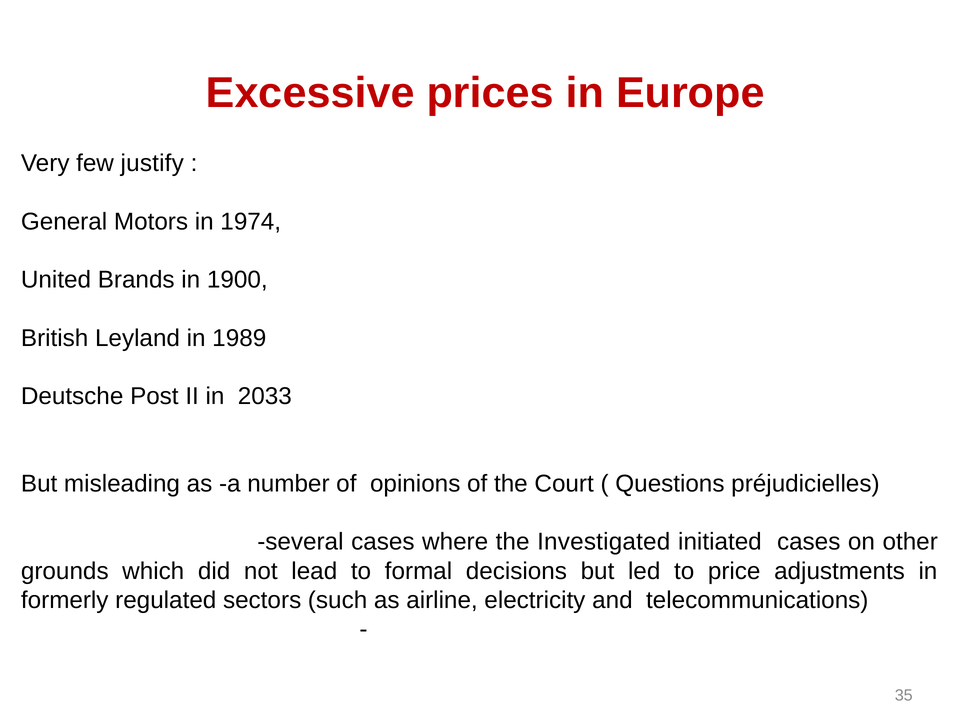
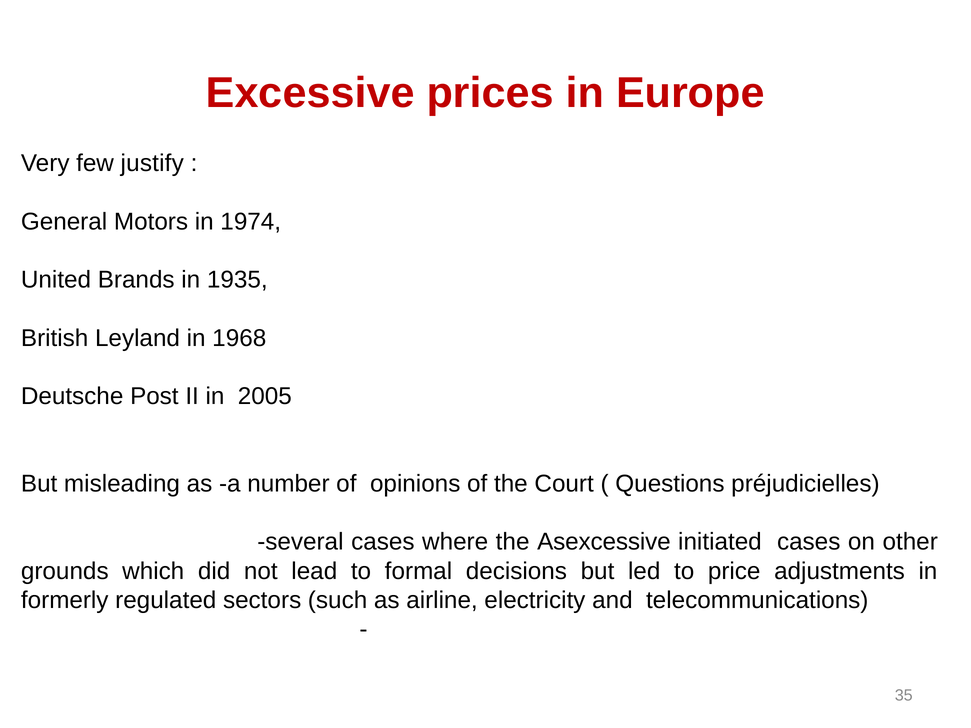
1900: 1900 -> 1935
1989: 1989 -> 1968
2033: 2033 -> 2005
Investigated: Investigated -> Asexcessive
